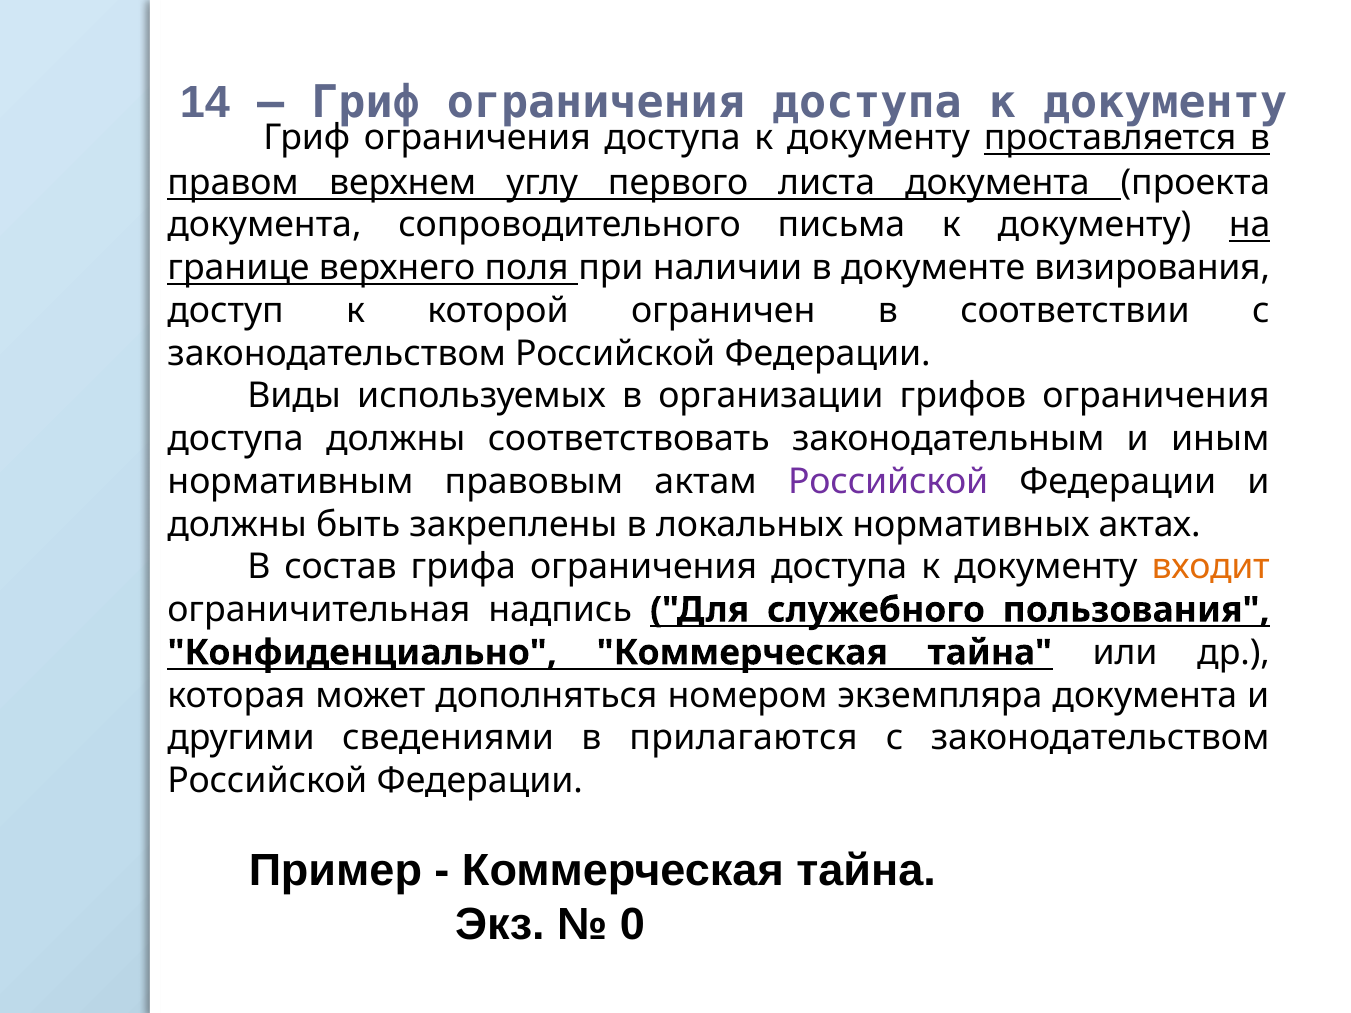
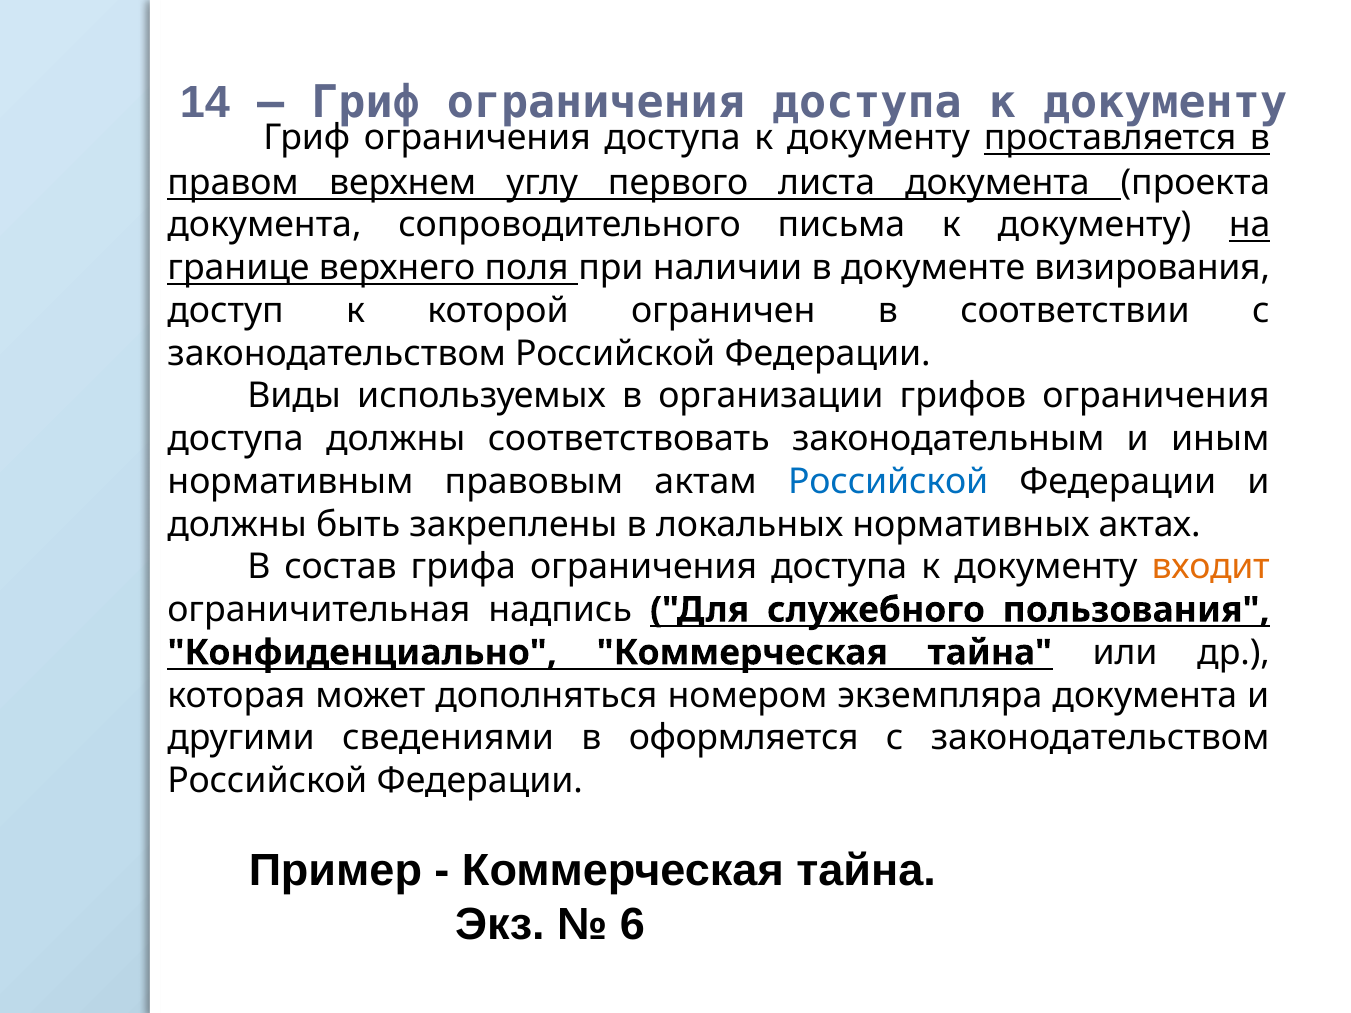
Российской at (888, 482) colour: purple -> blue
прилагаются: прилагаются -> оформляется
0: 0 -> 6
